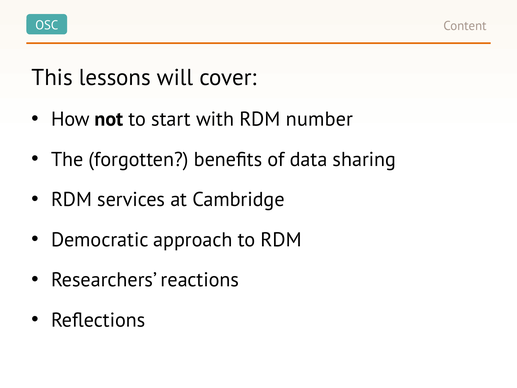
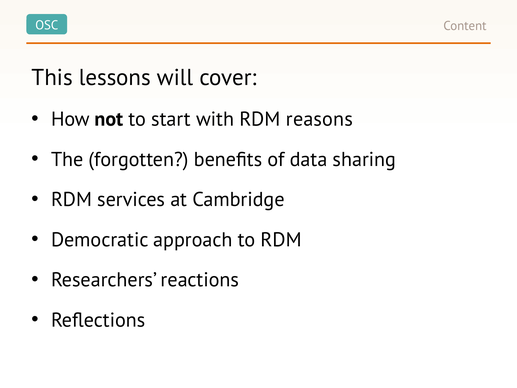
number: number -> reasons
